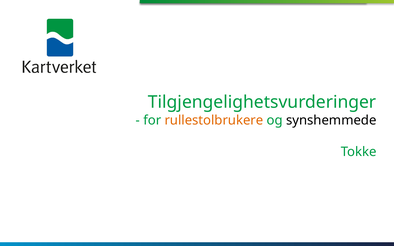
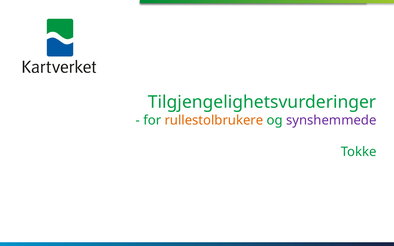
synshemmede colour: black -> purple
